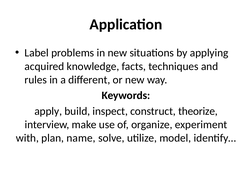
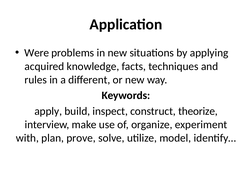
Label: Label -> Were
name: name -> prove
